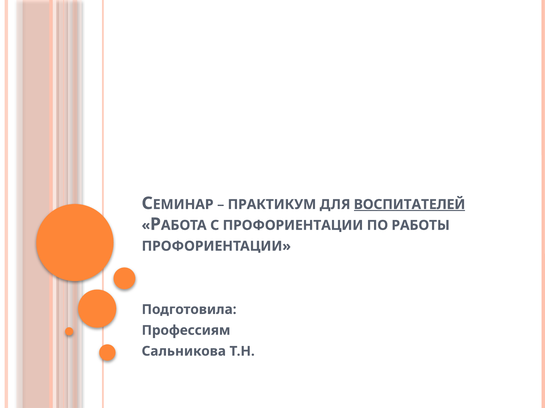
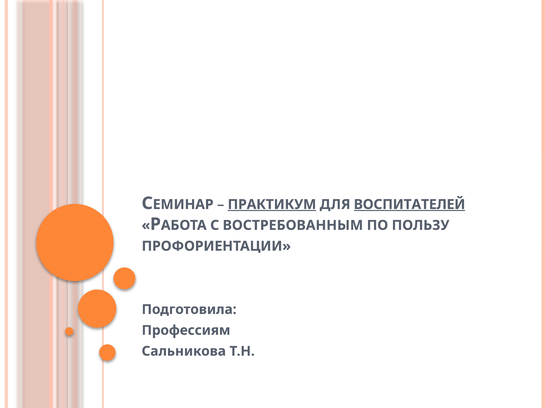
ПРАКТИКУМ underline: none -> present
С ПРОФОРИЕНТАЦИИ: ПРОФОРИЕНТАЦИИ -> ВОСТРЕБОВАННЫМ
РАБОТЫ: РАБОТЫ -> ПОЛЬЗУ
